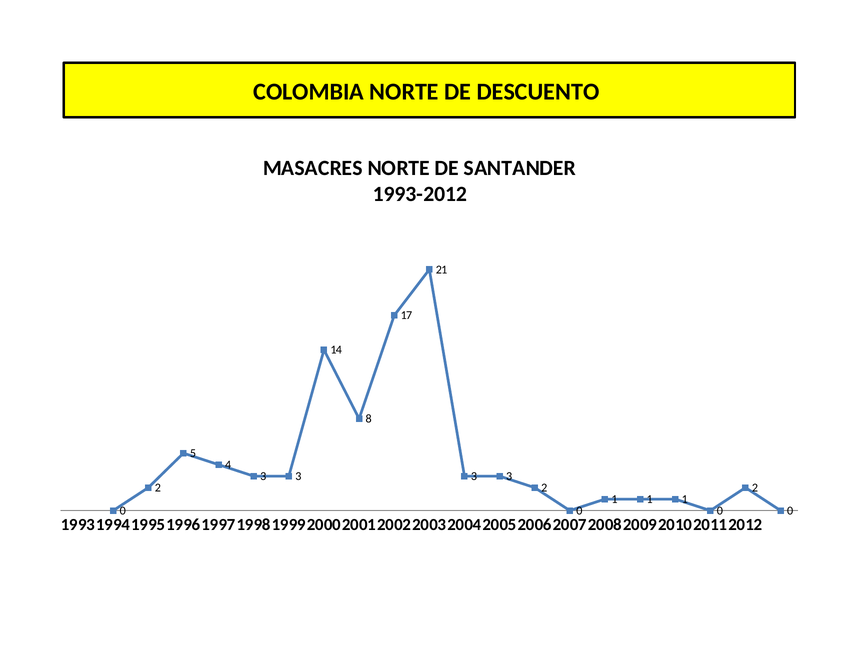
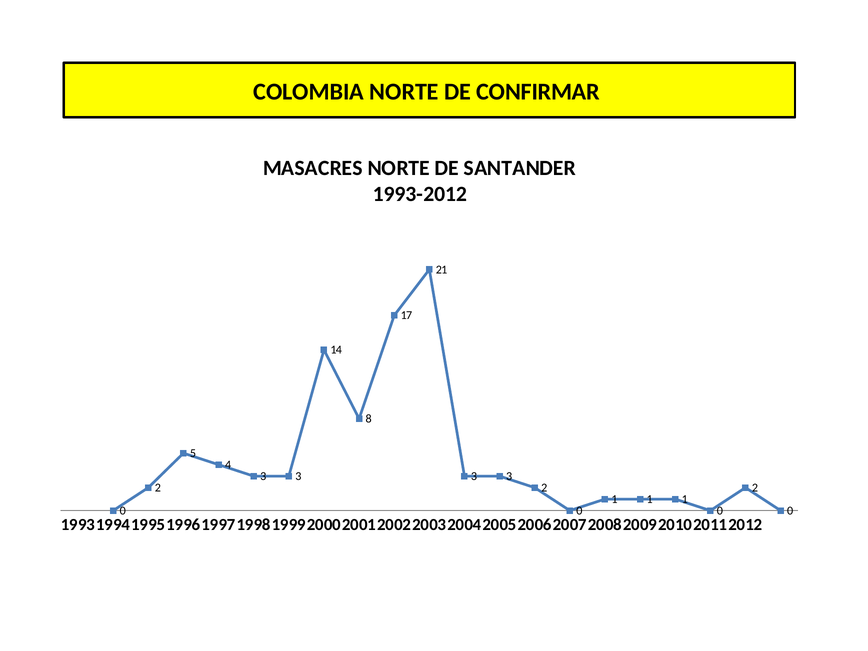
DESCUENTO: DESCUENTO -> CONFIRMAR
